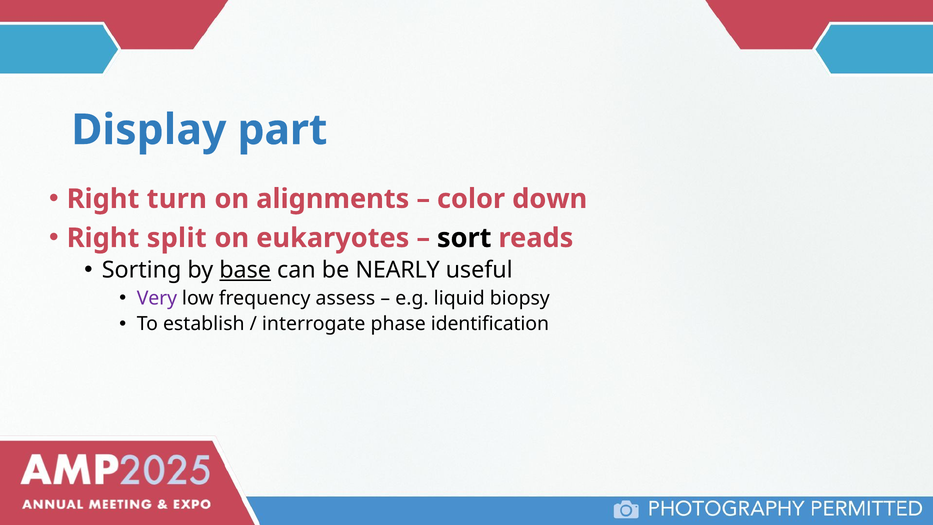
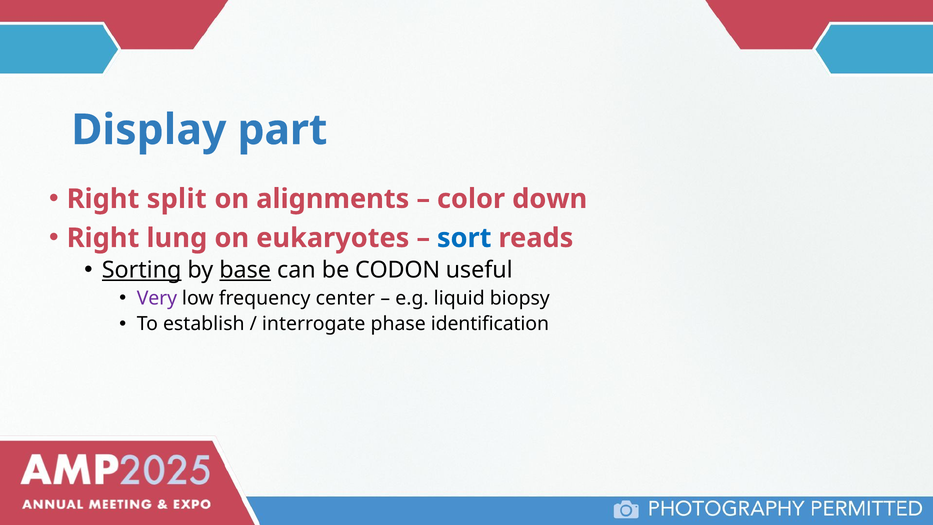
turn: turn -> split
split: split -> lung
sort colour: black -> blue
Sorting underline: none -> present
NEARLY: NEARLY -> CODON
assess: assess -> center
